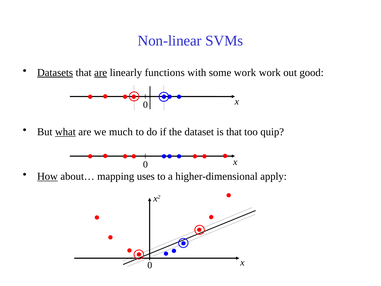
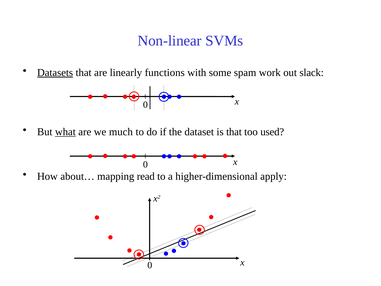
are at (101, 72) underline: present -> none
some work: work -> spam
good: good -> slack
quip: quip -> used
How underline: present -> none
uses: uses -> read
